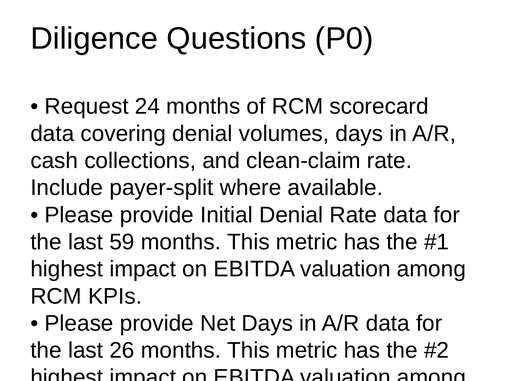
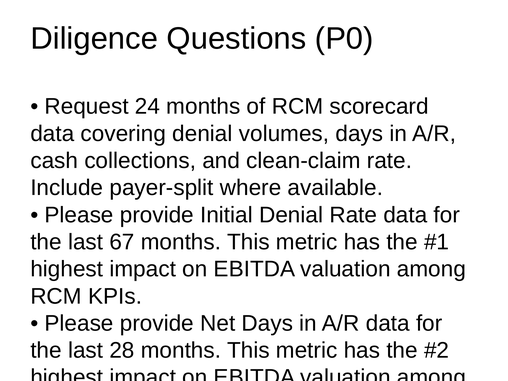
59: 59 -> 67
26: 26 -> 28
